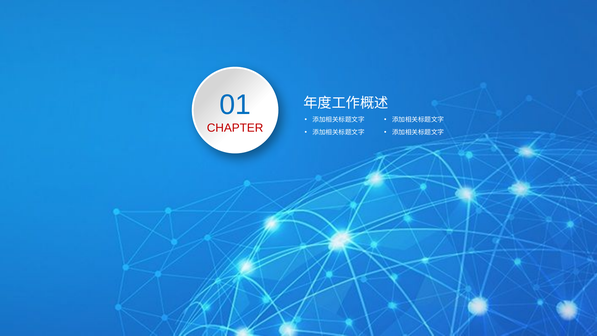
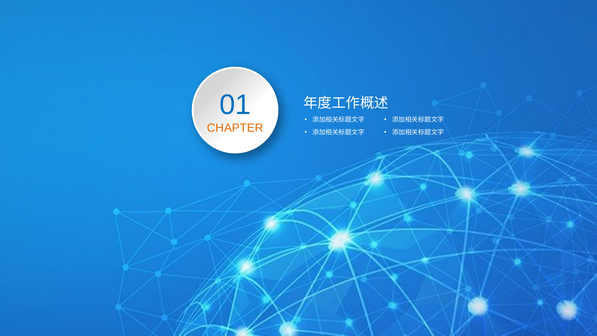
CHAPTER colour: red -> orange
